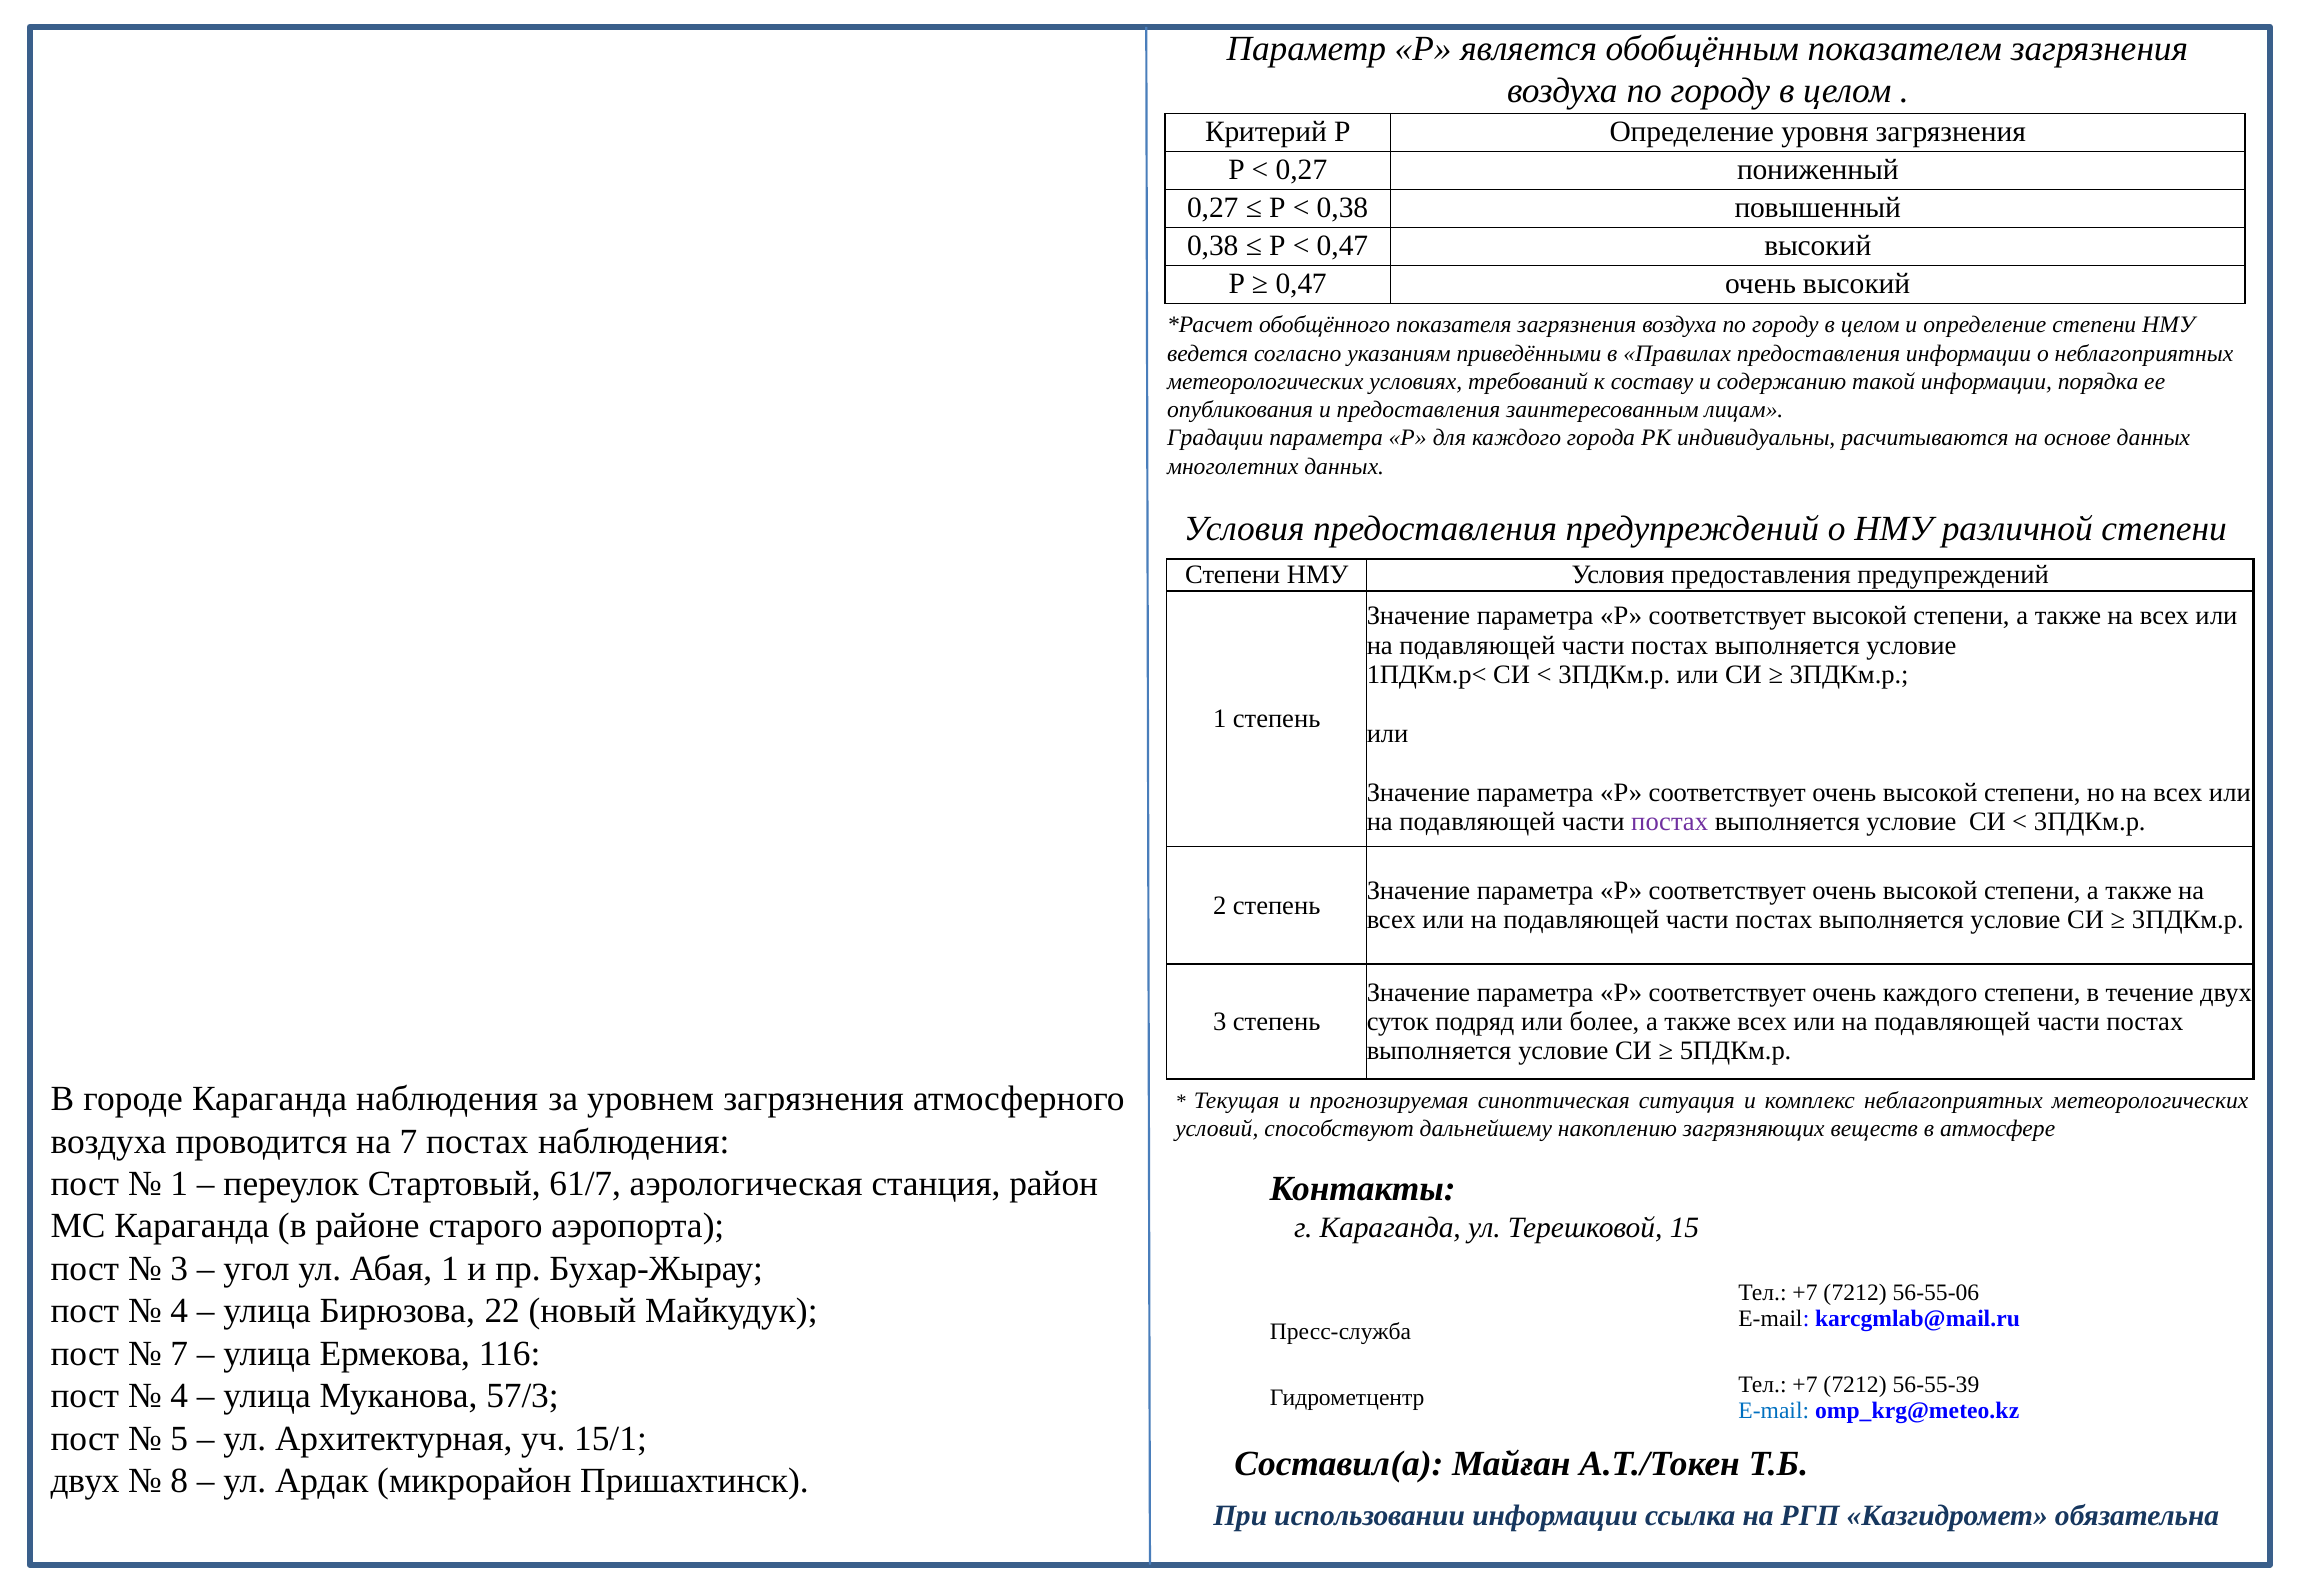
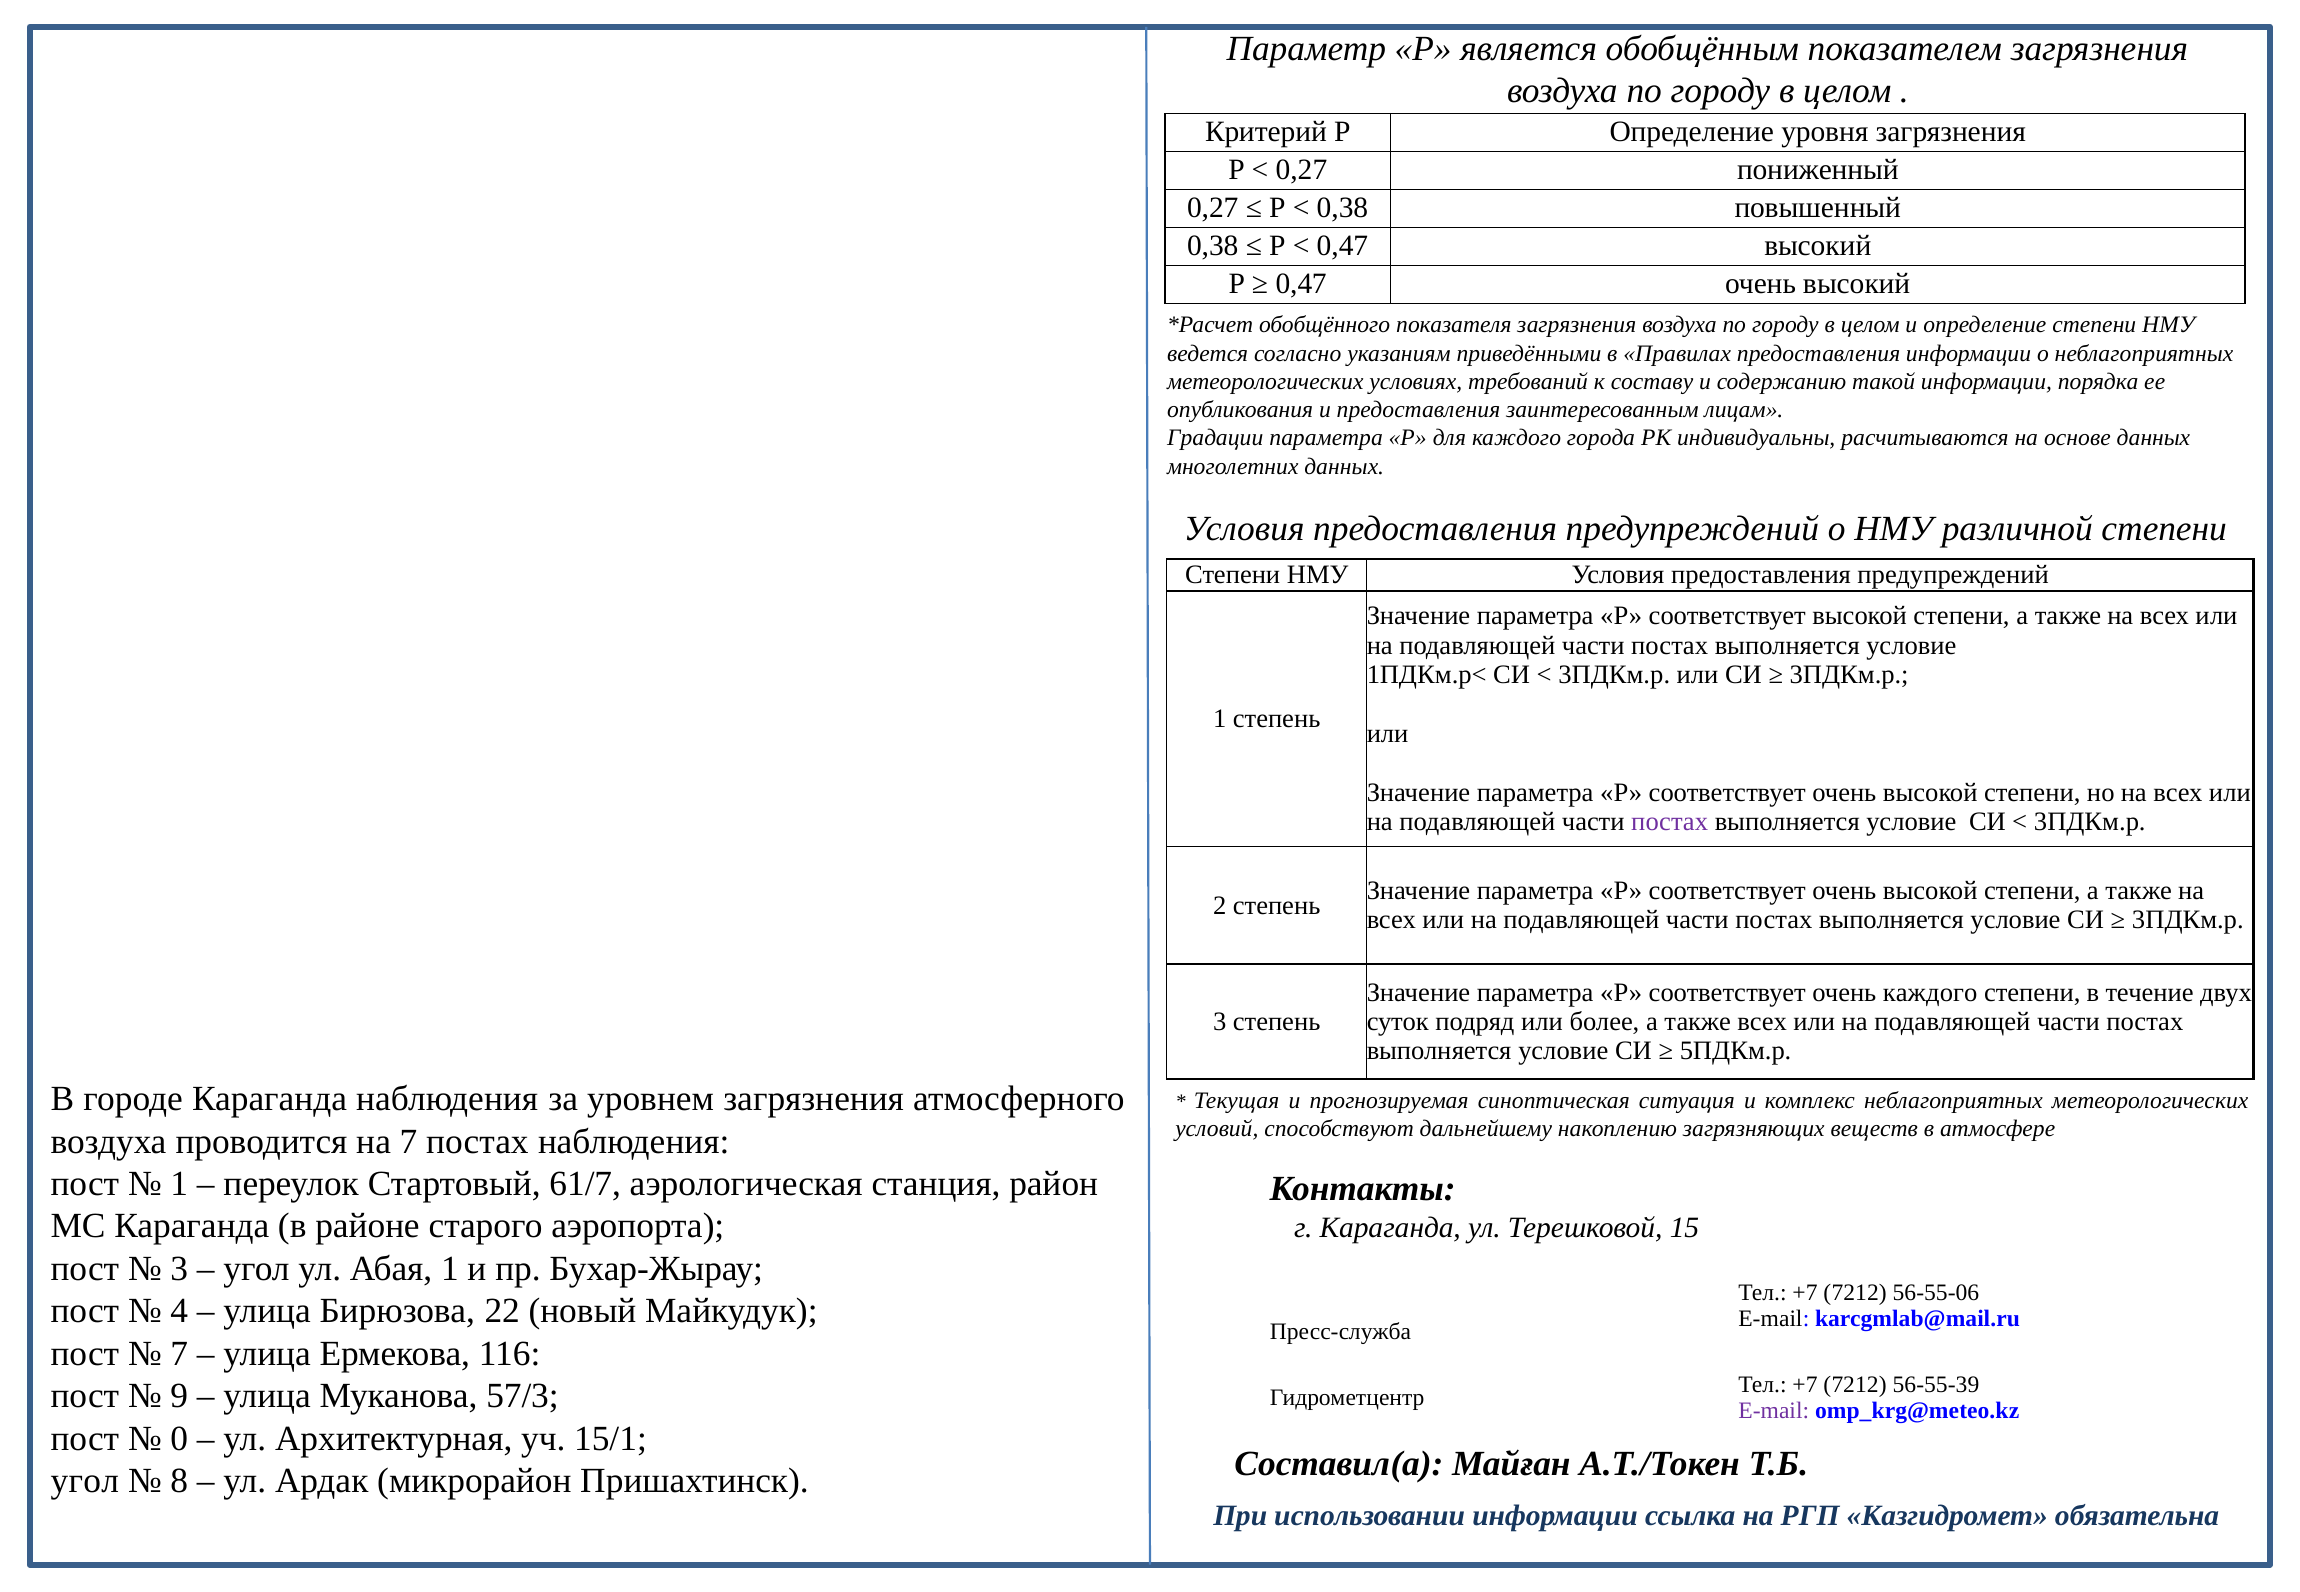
4 at (179, 1396): 4 -> 9
E-mail at (1774, 1411) colour: blue -> purple
5: 5 -> 0
двух at (85, 1481): двух -> угол
